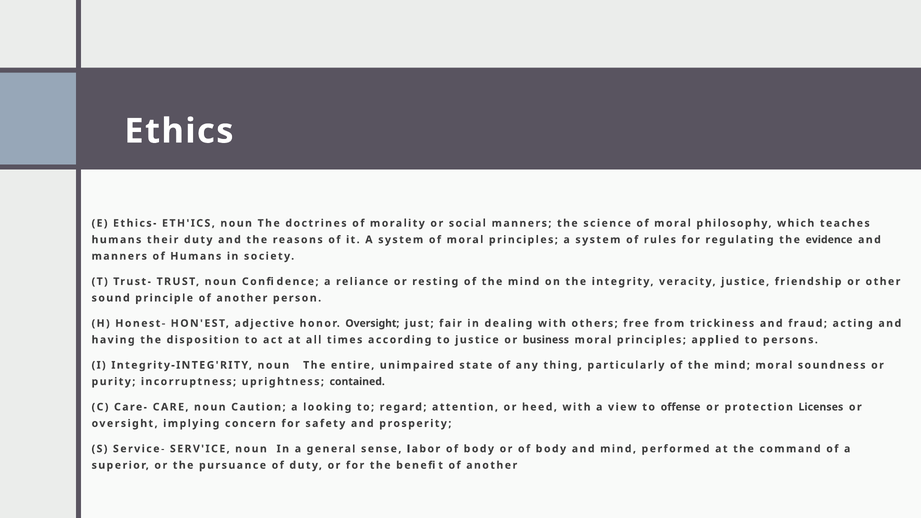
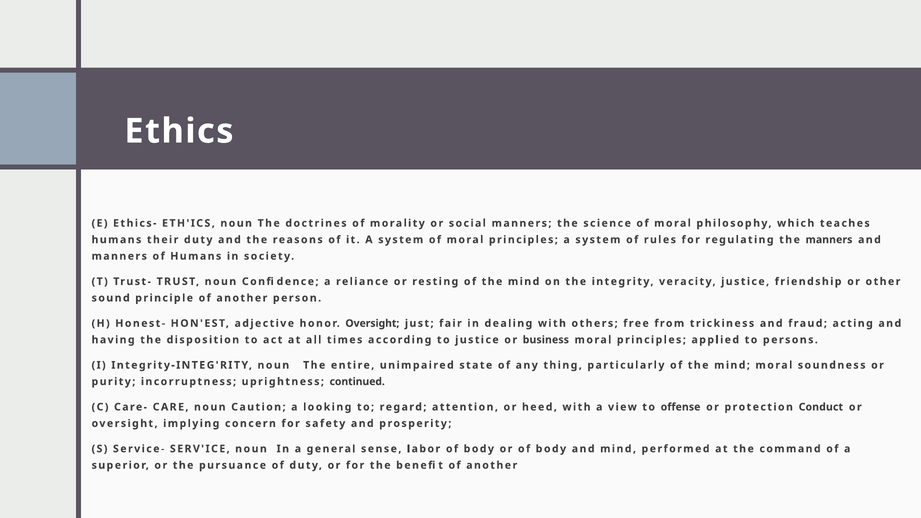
the evidence: evidence -> manners
contained: contained -> continued
Licenses: Licenses -> Conduct
